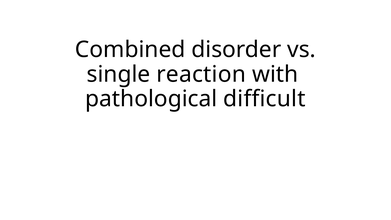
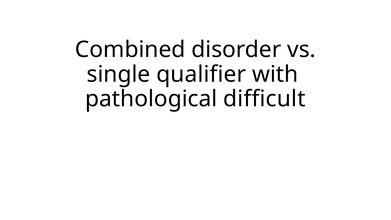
reaction: reaction -> qualifier
